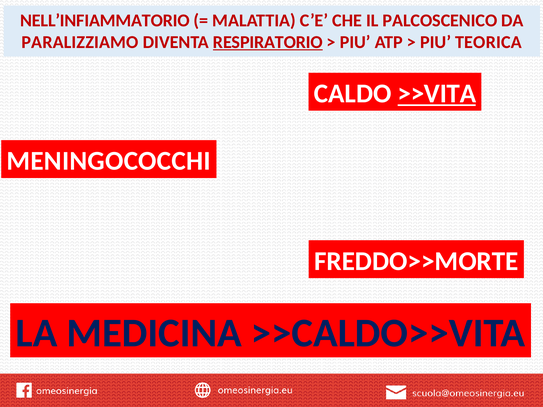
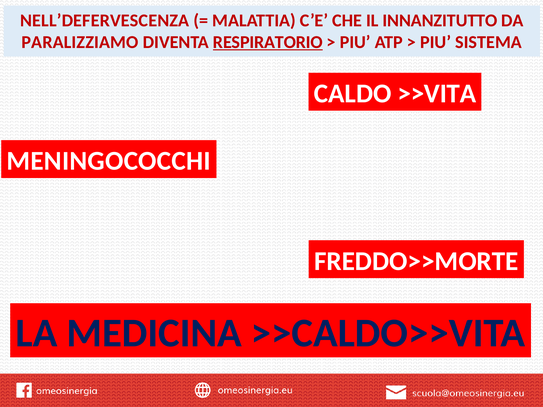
NELL’INFIAMMATORIO: NELL’INFIAMMATORIO -> NELL’DEFERVESCENZA
PALCOSCENICO: PALCOSCENICO -> INNANZITUTTO
TEORICA: TEORICA -> SISTEMA
>>VITA underline: present -> none
